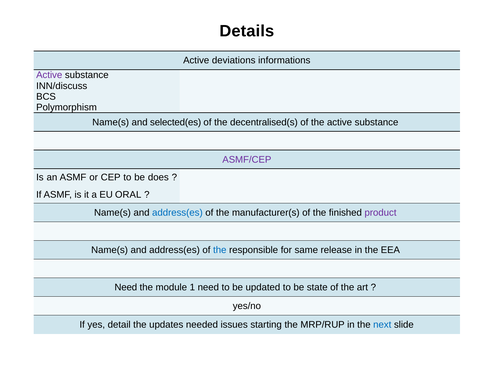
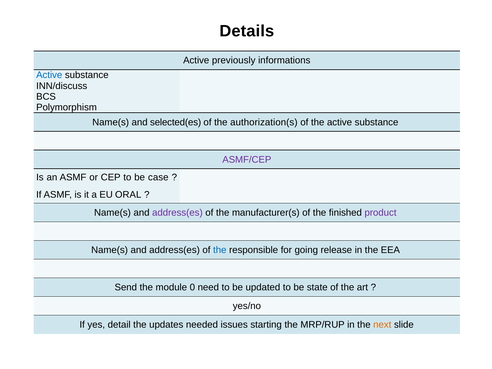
deviations: deviations -> previously
Active at (49, 75) colour: purple -> blue
decentralised(s: decentralised(s -> authorization(s
does: does -> case
address(es at (177, 213) colour: blue -> purple
same: same -> going
Need at (126, 287): Need -> Send
1: 1 -> 0
next colour: blue -> orange
